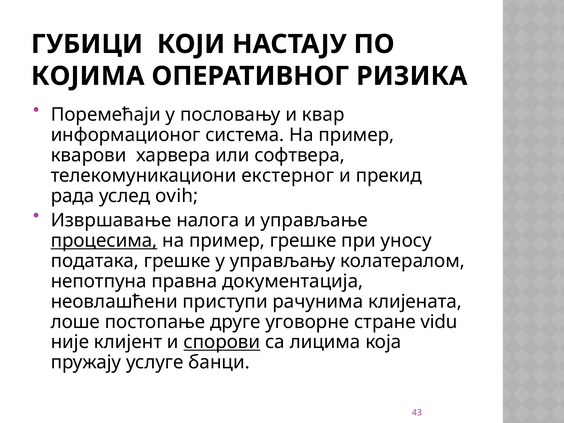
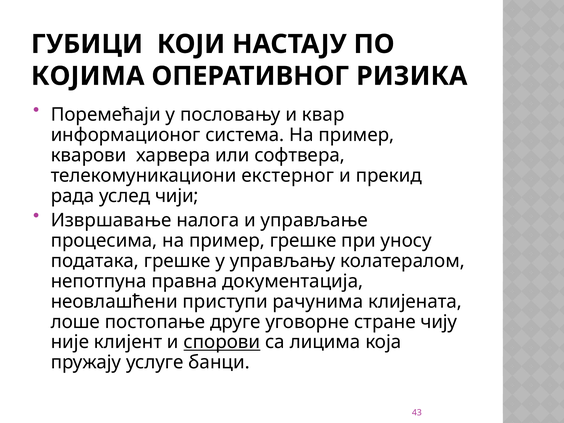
ovih: ovih -> чији
процесима underline: present -> none
vidu: vidu -> чију
